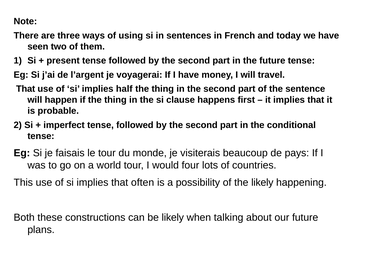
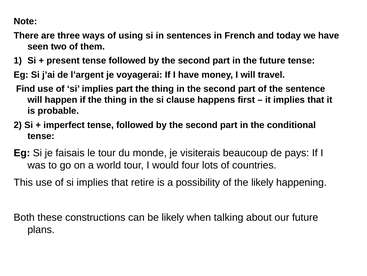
That at (26, 89): That -> Find
implies half: half -> part
often: often -> retire
